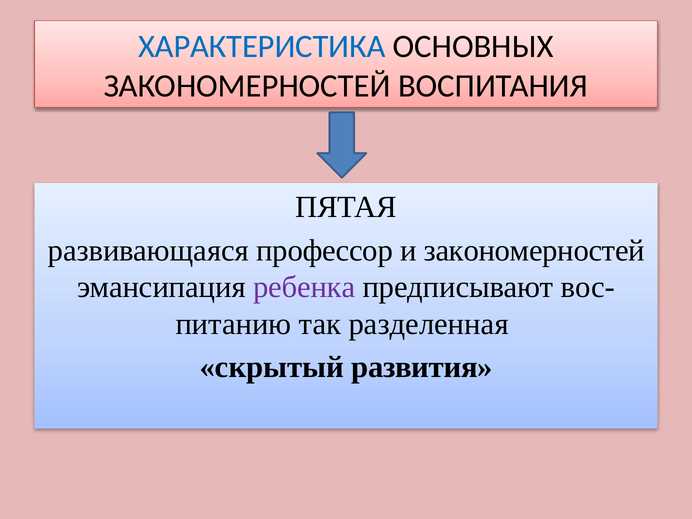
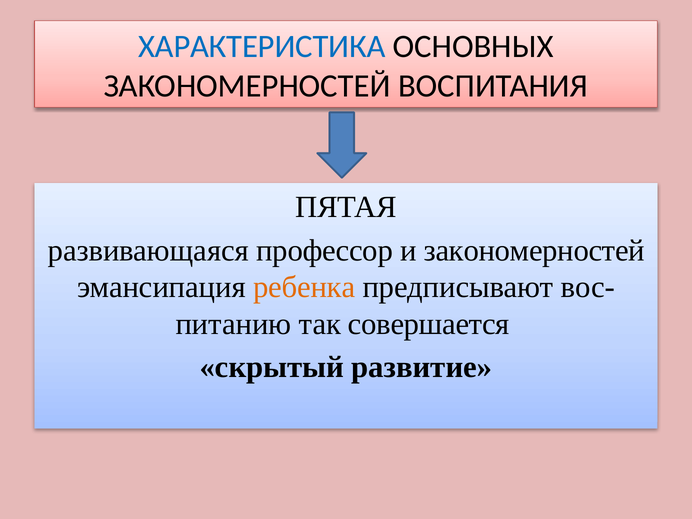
ребенка colour: purple -> orange
разделенная: разделенная -> совершается
развития: развития -> развитие
